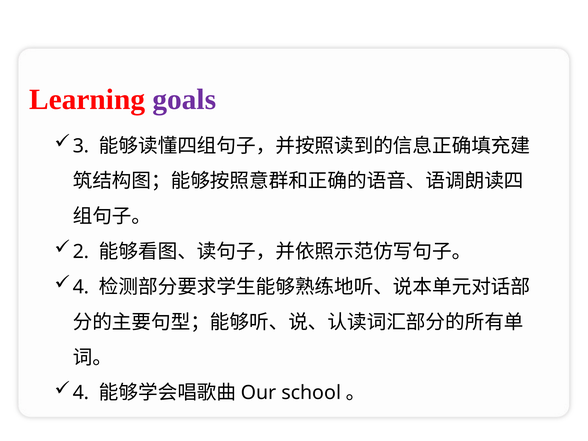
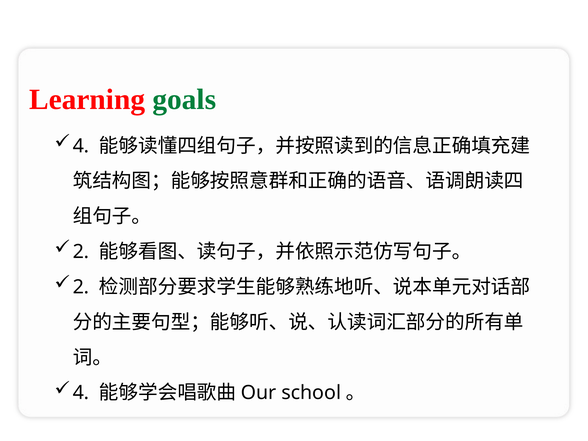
goals colour: purple -> green
3 at (81, 146): 3 -> 4
4 at (81, 287): 4 -> 2
